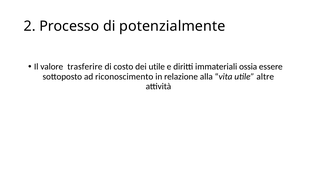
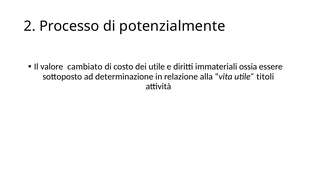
trasferire: trasferire -> cambiato
riconoscimento: riconoscimento -> determinazione
altre: altre -> titoli
